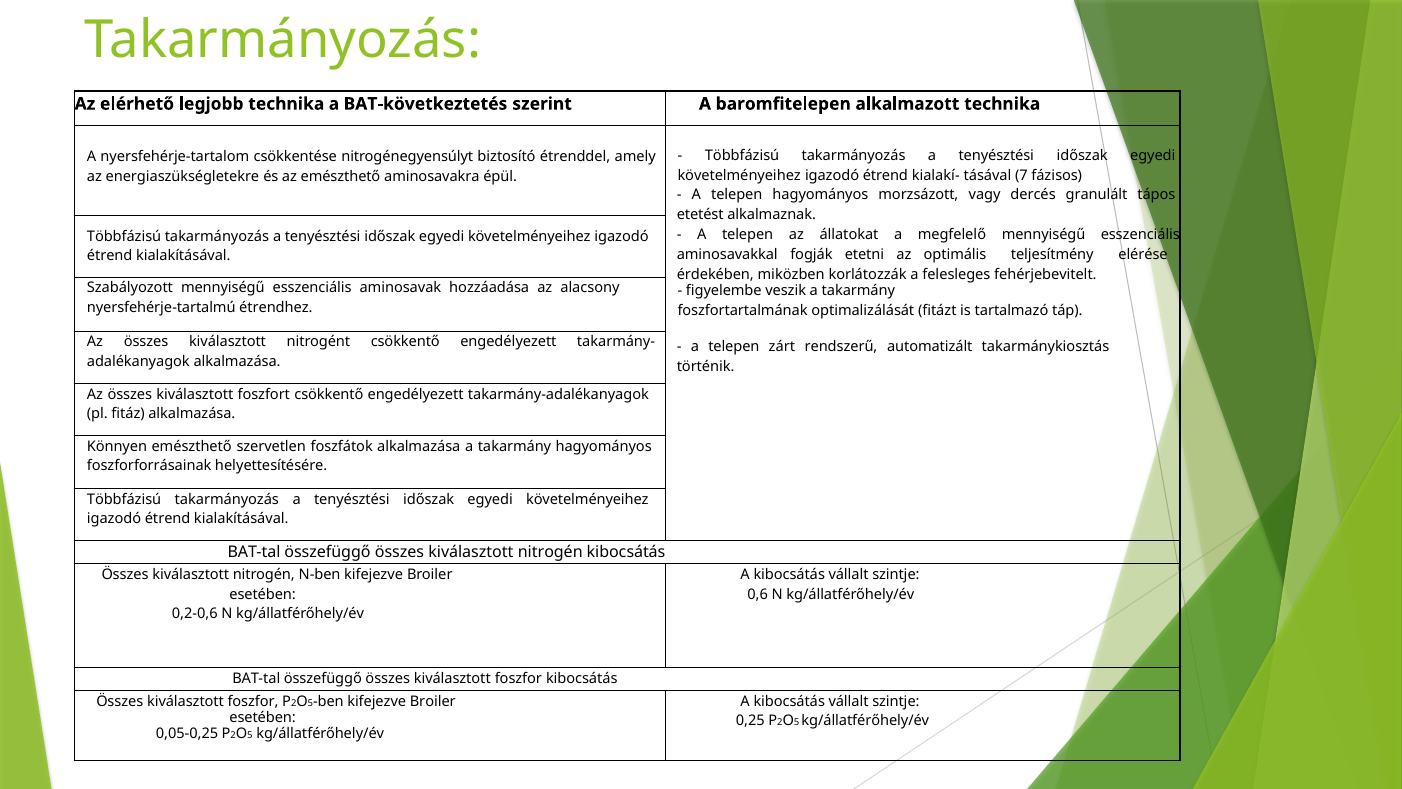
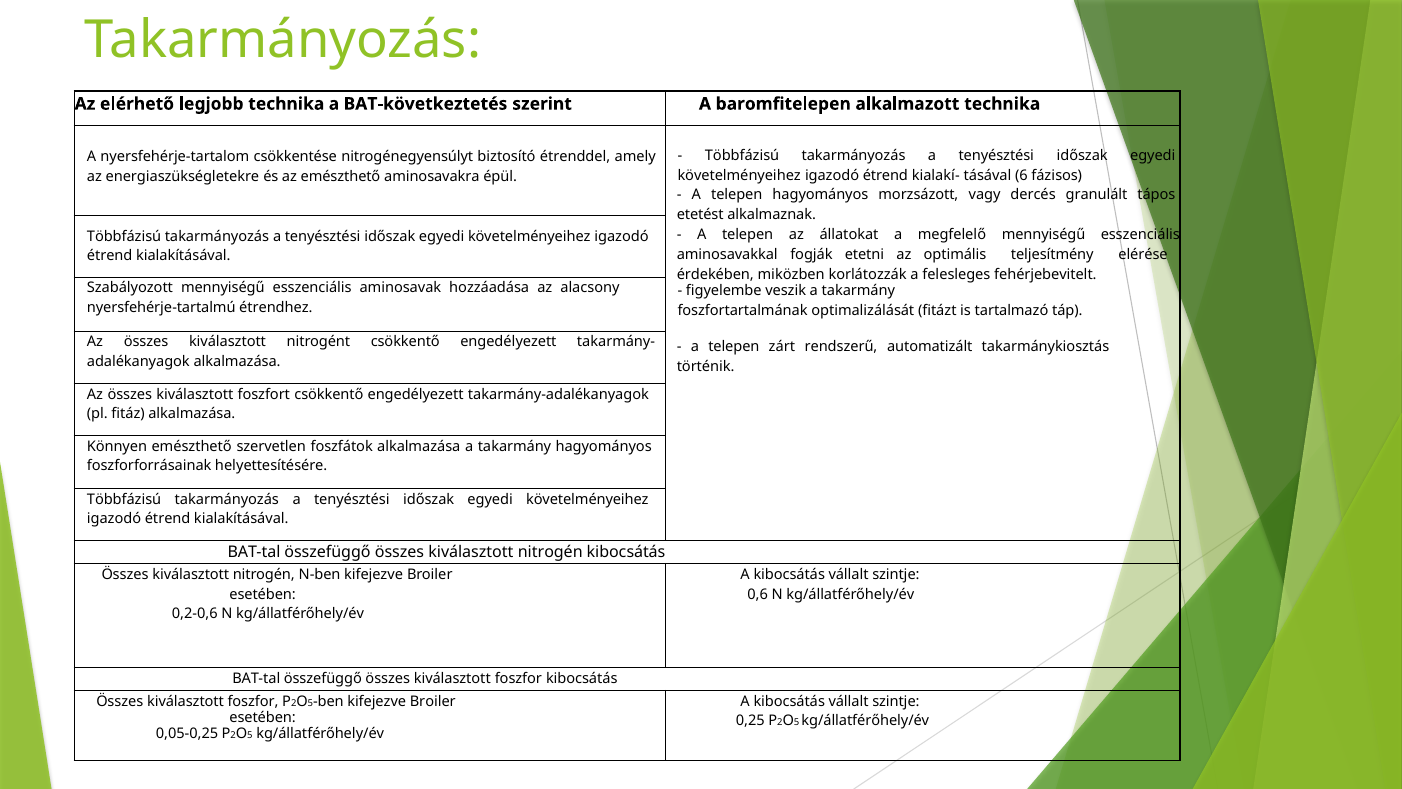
7: 7 -> 6
